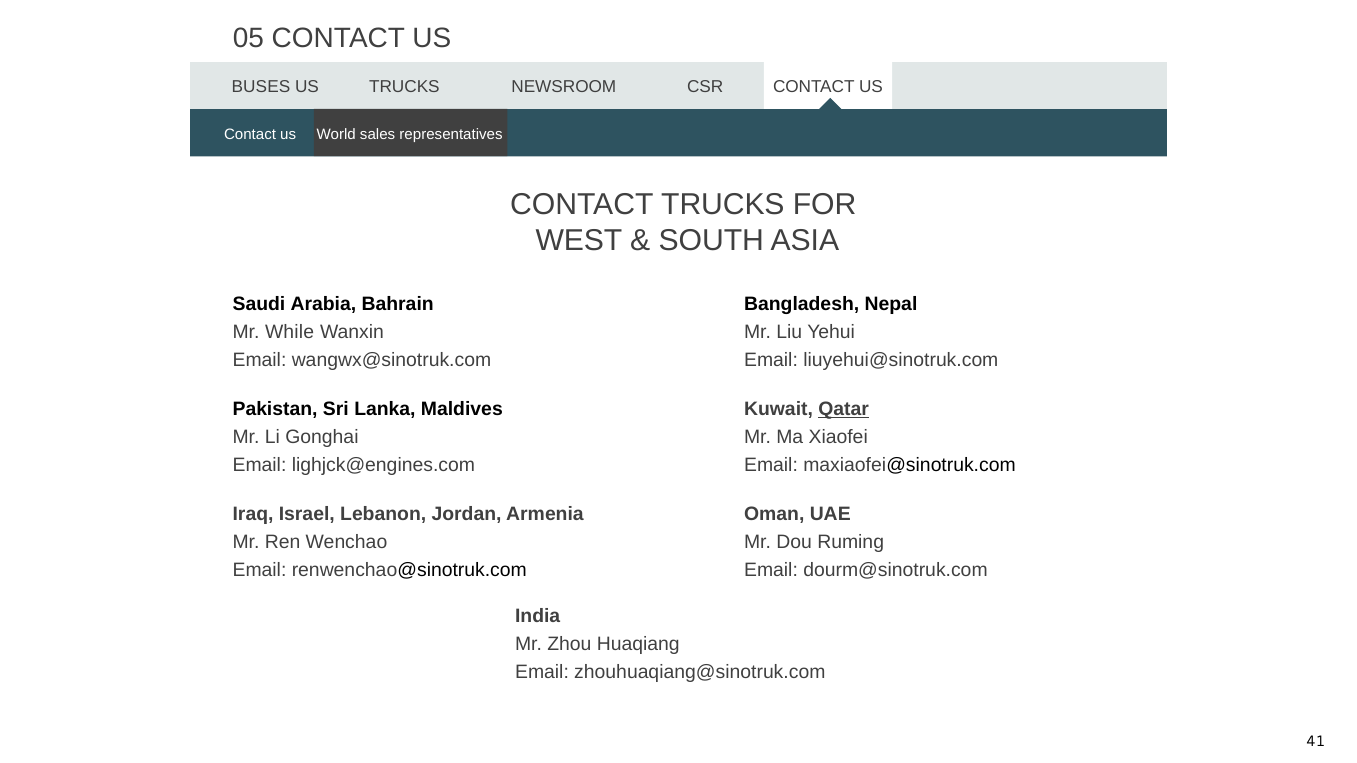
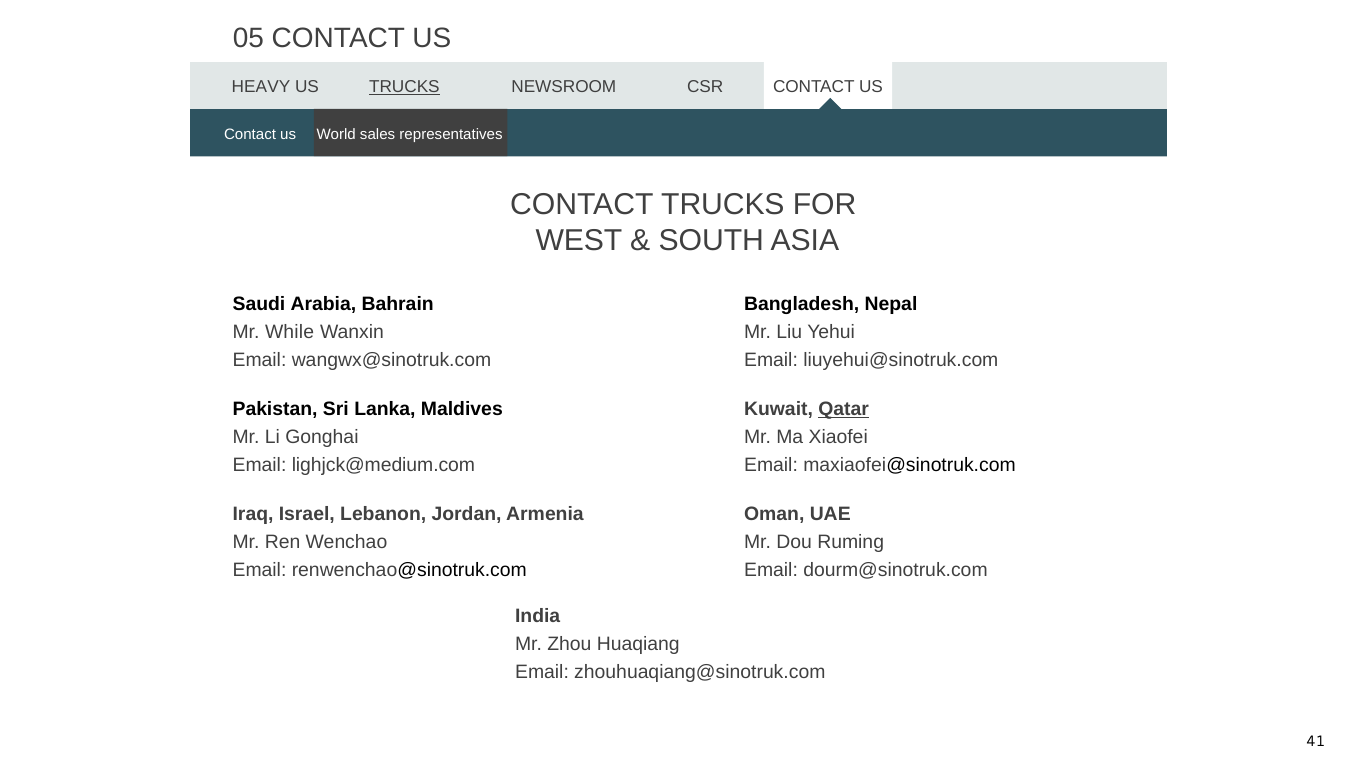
BUSES: BUSES -> HEAVY
TRUCKS at (404, 87) underline: none -> present
lighjck@engines.com: lighjck@engines.com -> lighjck@medium.com
